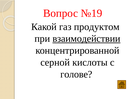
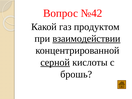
№19: №19 -> №42
серной underline: none -> present
голове: голове -> брошь
